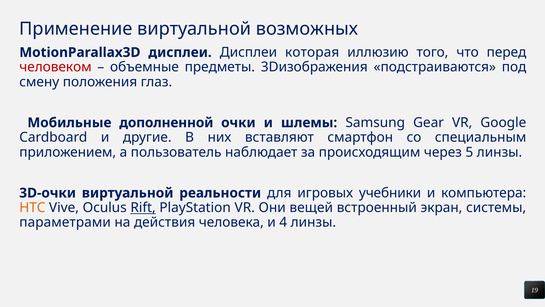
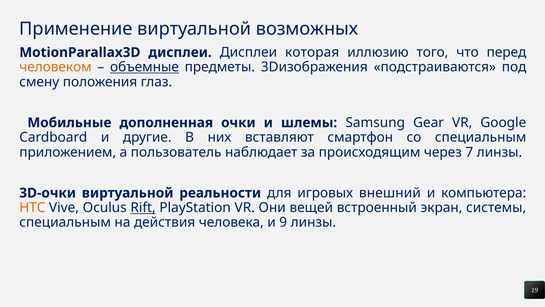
человеком colour: red -> orange
объемные underline: none -> present
дополненной: дополненной -> дополненная
5: 5 -> 7
учебники: учебники -> внешний
параметрами at (65, 222): параметрами -> специальным
4: 4 -> 9
